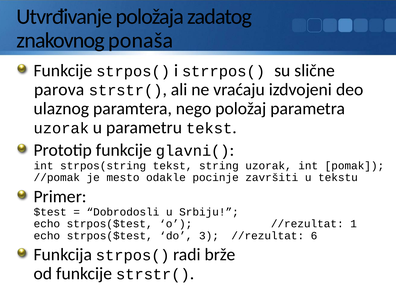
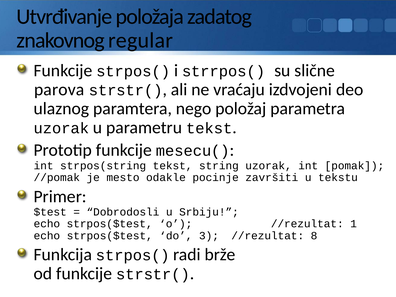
ponaša: ponaša -> regular
glavni(: glavni( -> mesecu(
6: 6 -> 8
